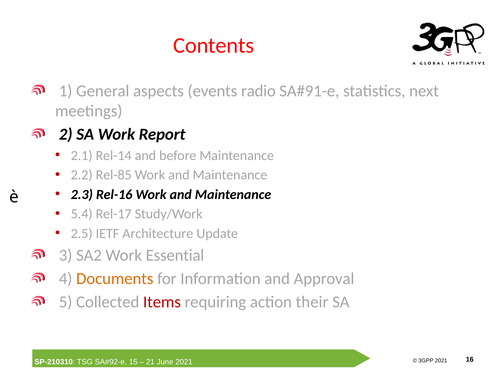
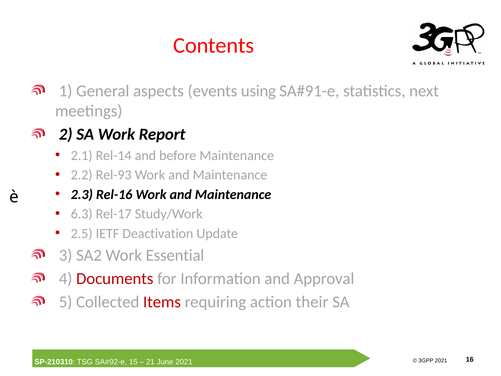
radio: radio -> using
Rel-85: Rel-85 -> Rel-93
5.4: 5.4 -> 6.3
Architecture: Architecture -> Deactivation
Documents colour: orange -> red
